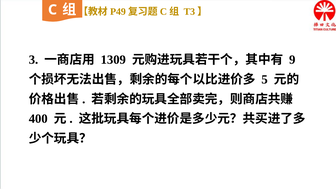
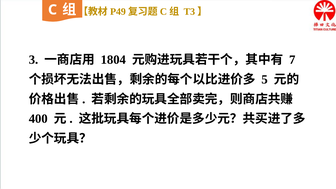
1309: 1309 -> 1804
9: 9 -> 7
